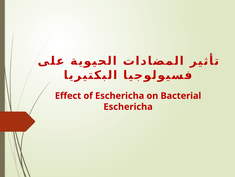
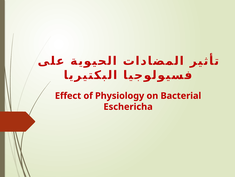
of Eschericha: Eschericha -> Physiology
